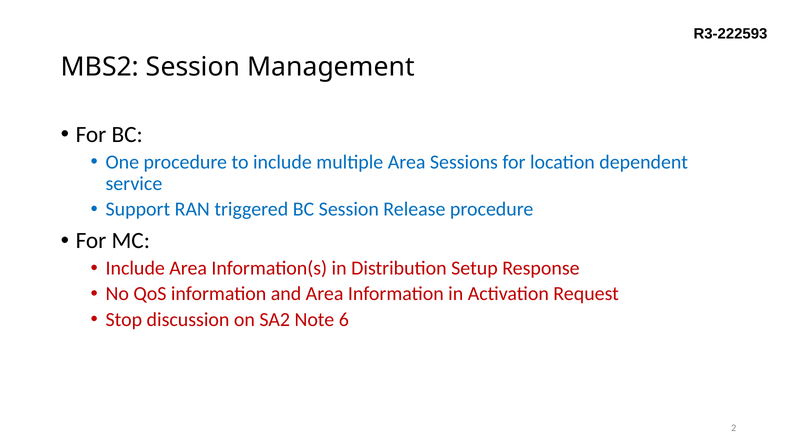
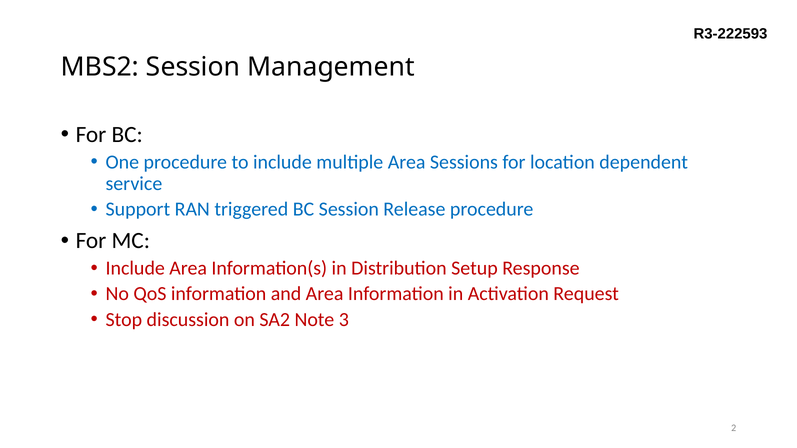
6: 6 -> 3
